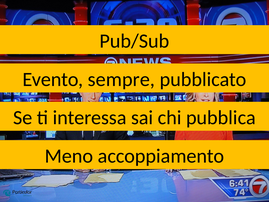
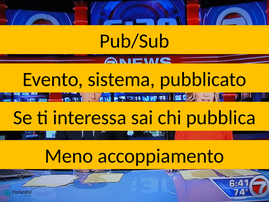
sempre: sempre -> sistema
